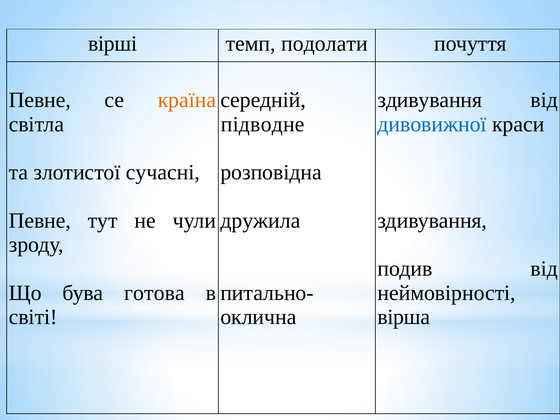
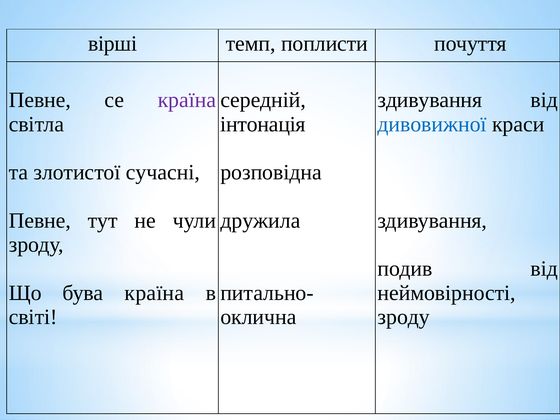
подолати: подолати -> поплисти
країна at (187, 100) colour: orange -> purple
підводне: підводне -> інтонація
бува готова: готова -> країна
вірша at (404, 317): вірша -> зроду
